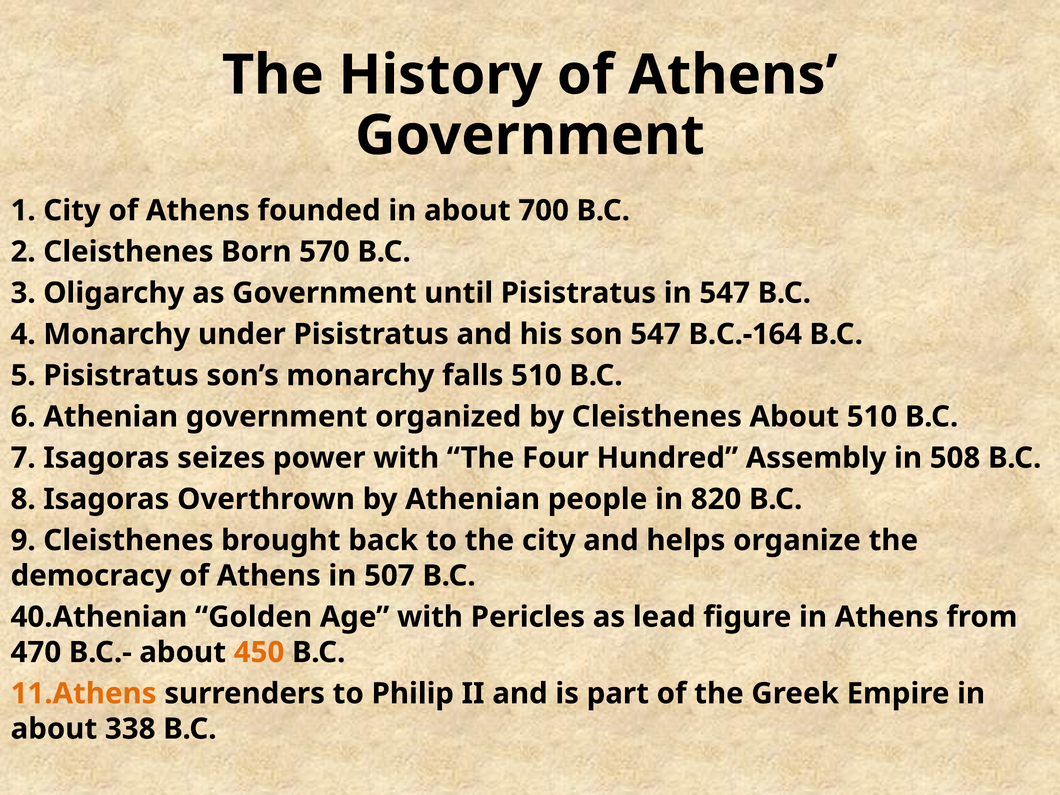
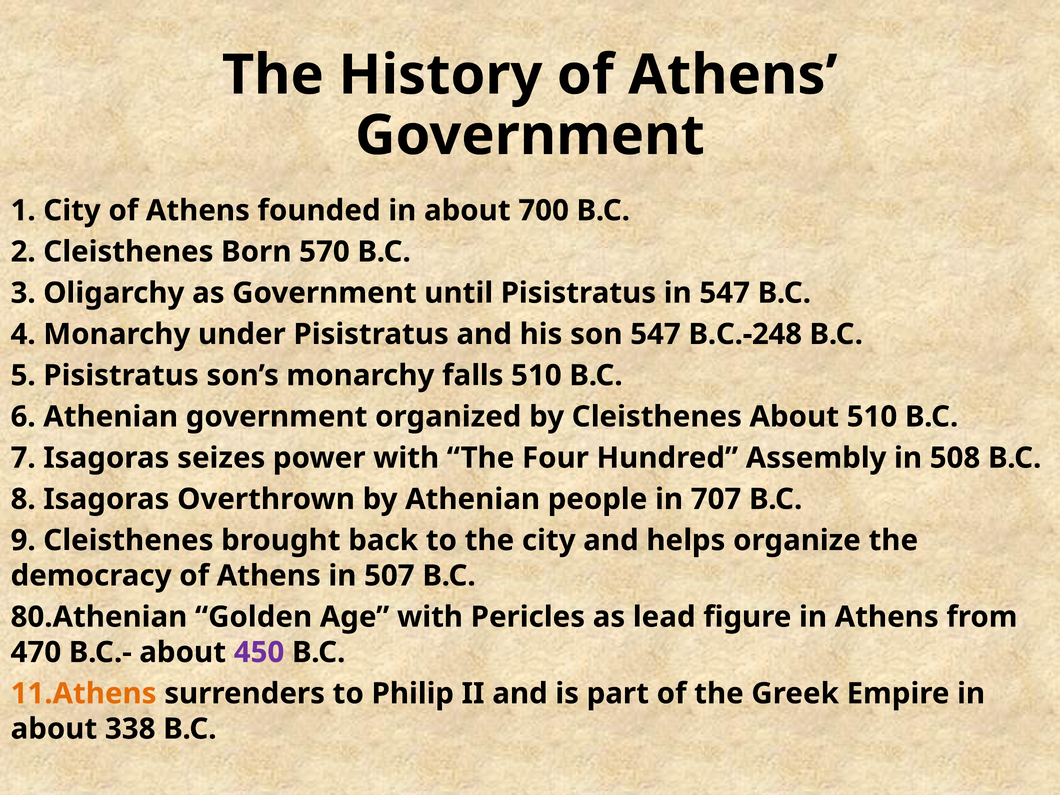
B.C.-164: B.C.-164 -> B.C.-248
820: 820 -> 707
40.Athenian: 40.Athenian -> 80.Athenian
450 colour: orange -> purple
